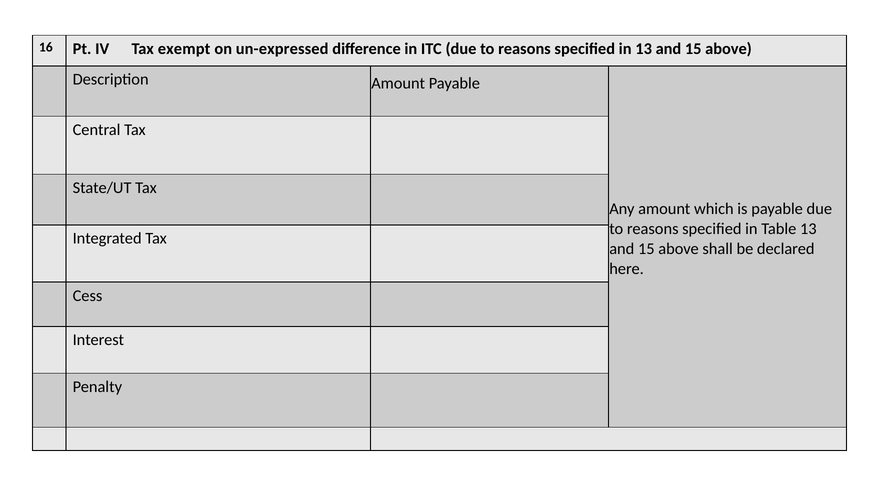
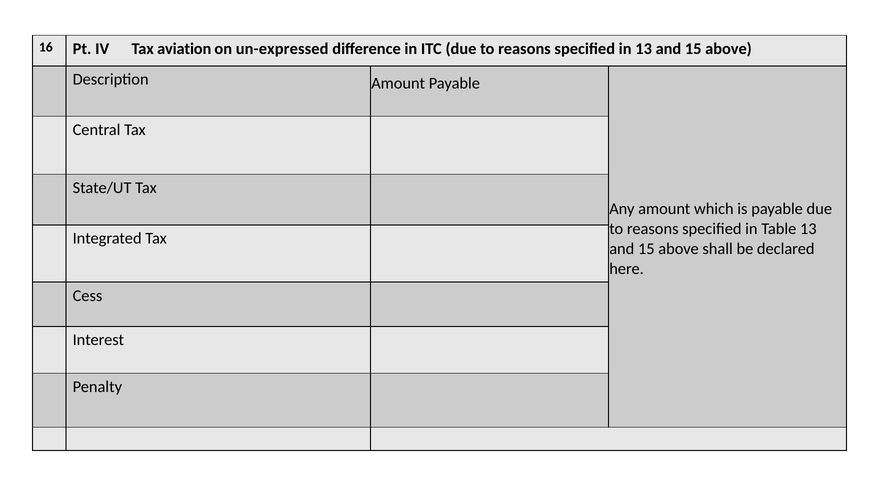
exempt: exempt -> aviation
